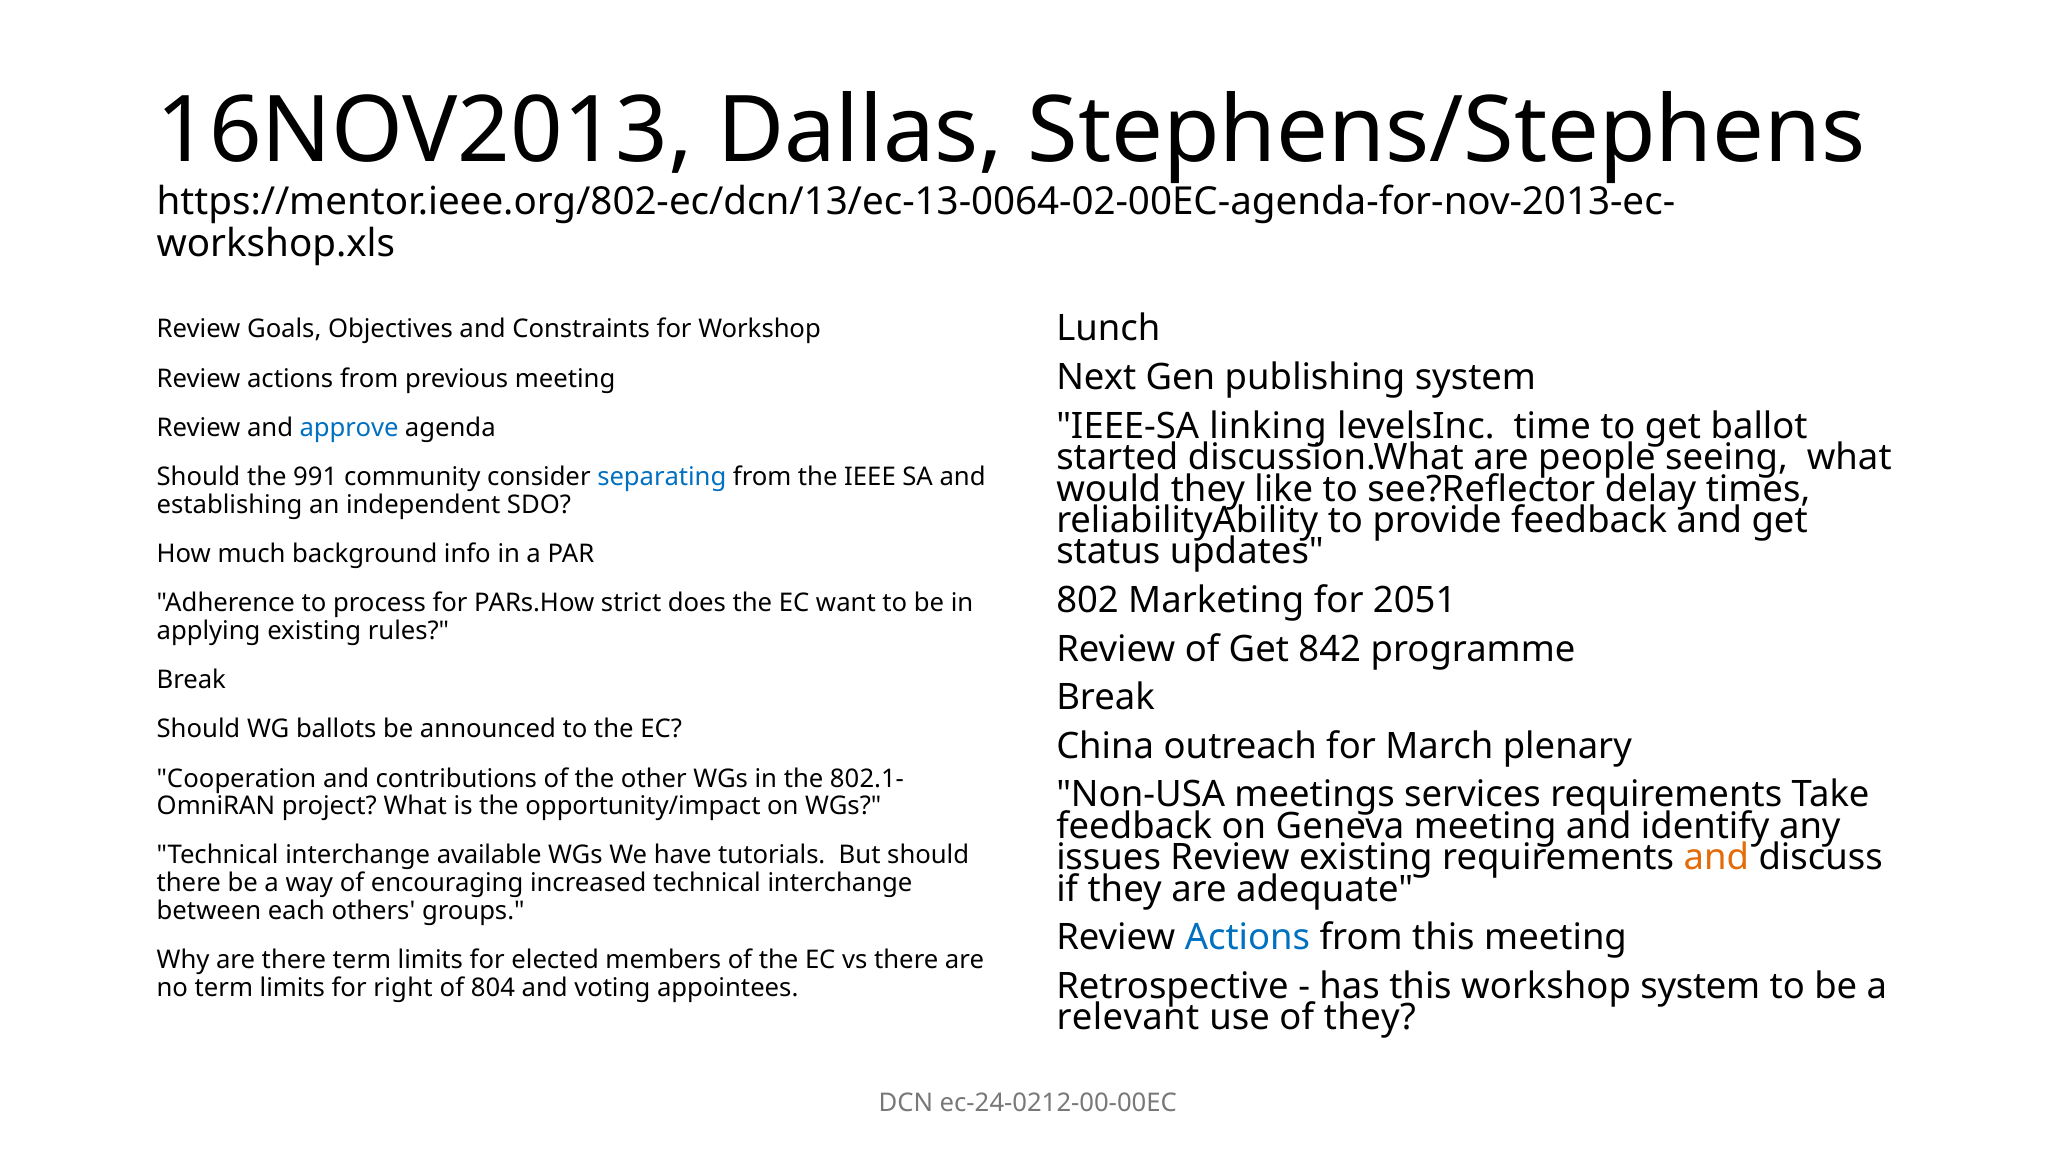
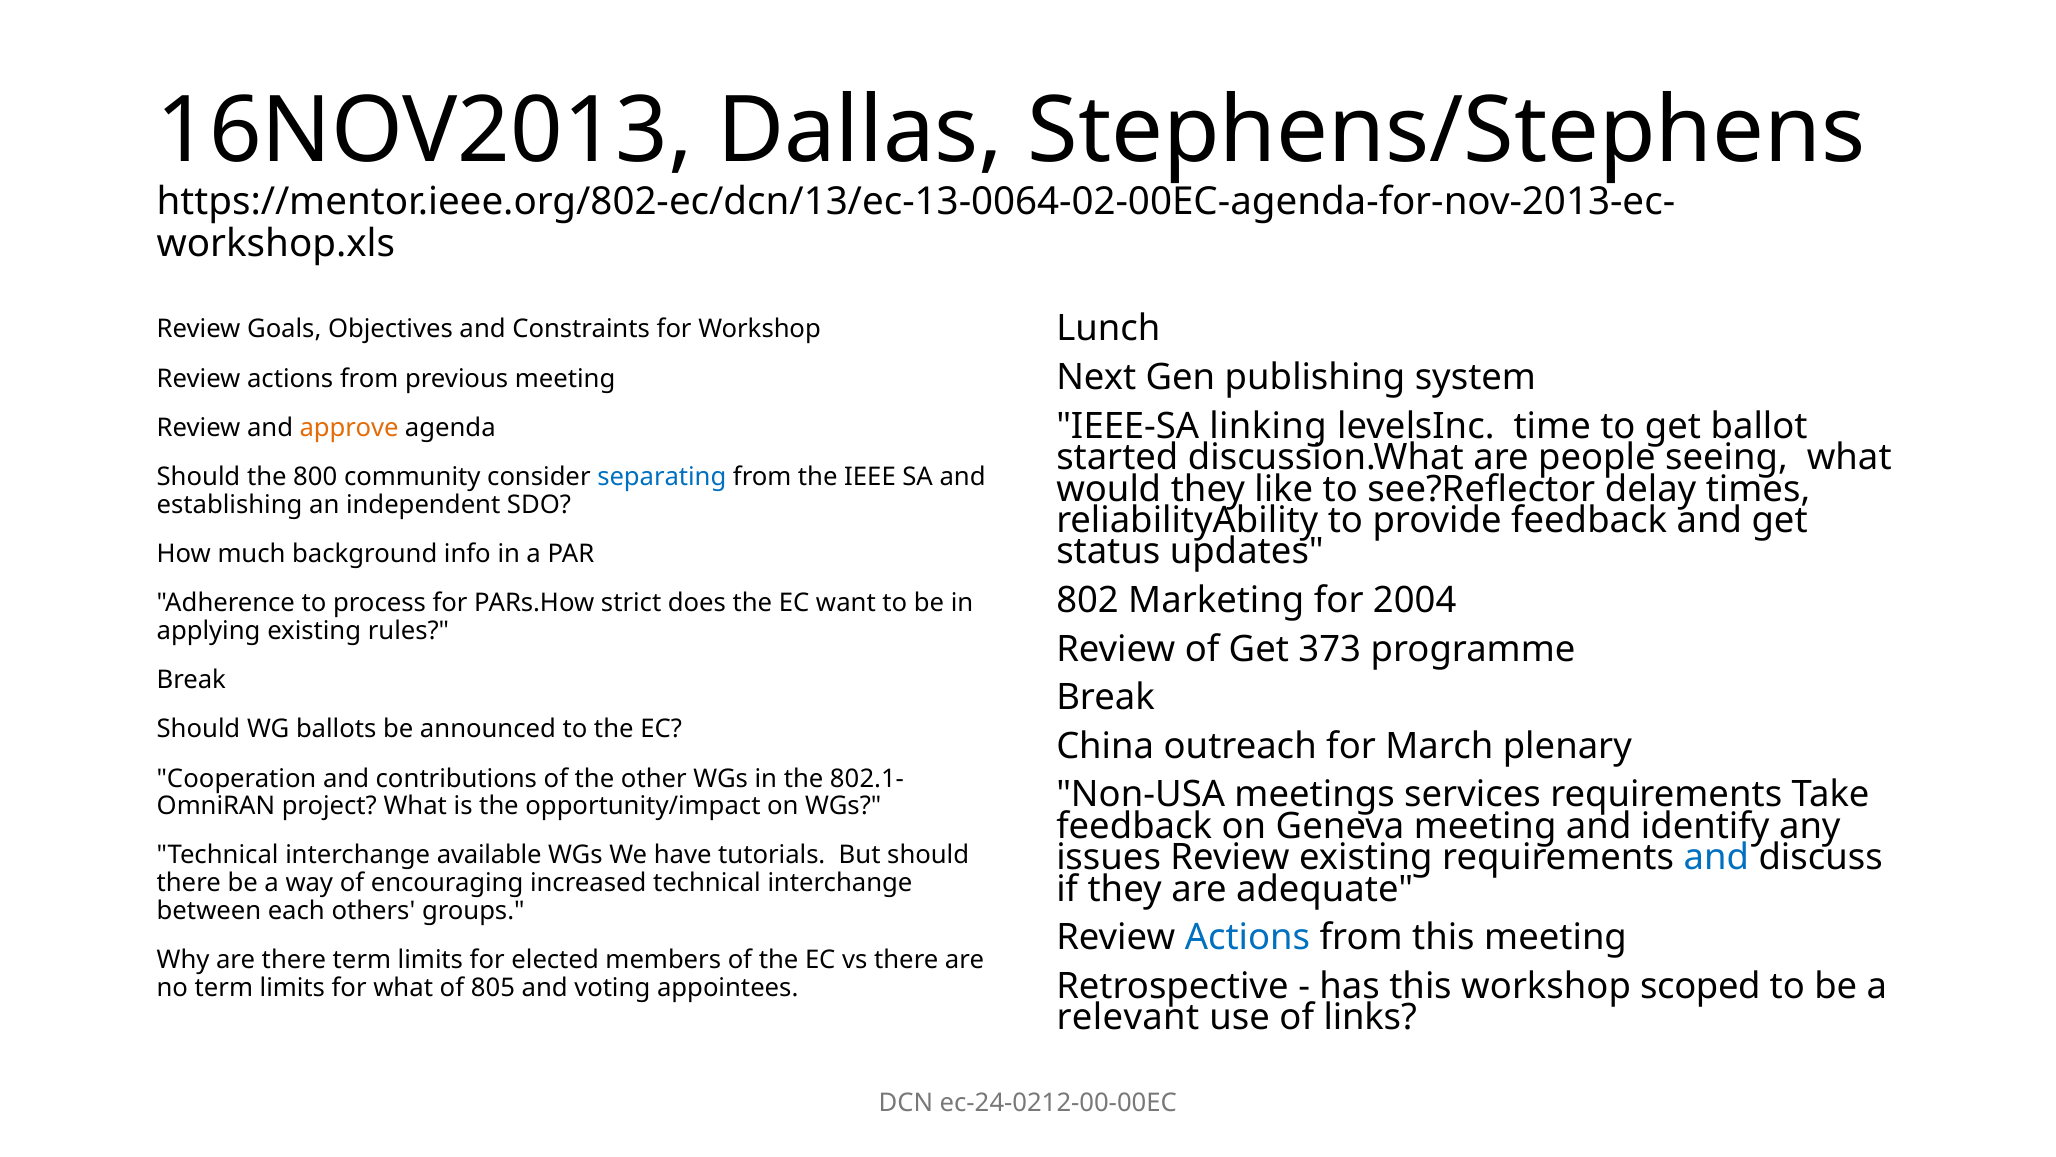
approve colour: blue -> orange
991: 991 -> 800
2051: 2051 -> 2004
842: 842 -> 373
and at (1716, 857) colour: orange -> blue
workshop system: system -> scoped
for right: right -> what
804: 804 -> 805
of they: they -> links
